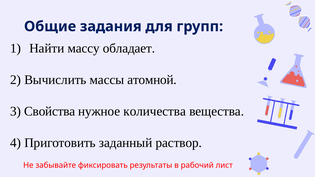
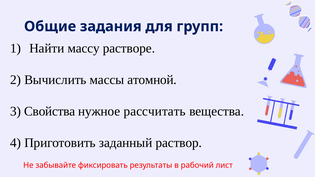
обладает: обладает -> растворе
количества: количества -> рассчитать
